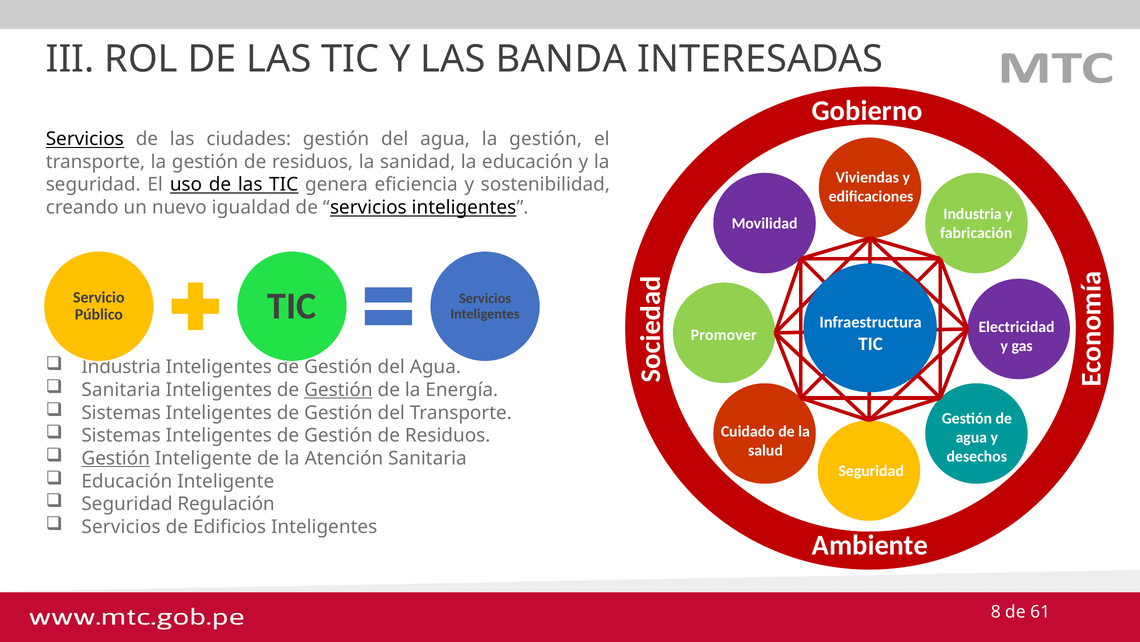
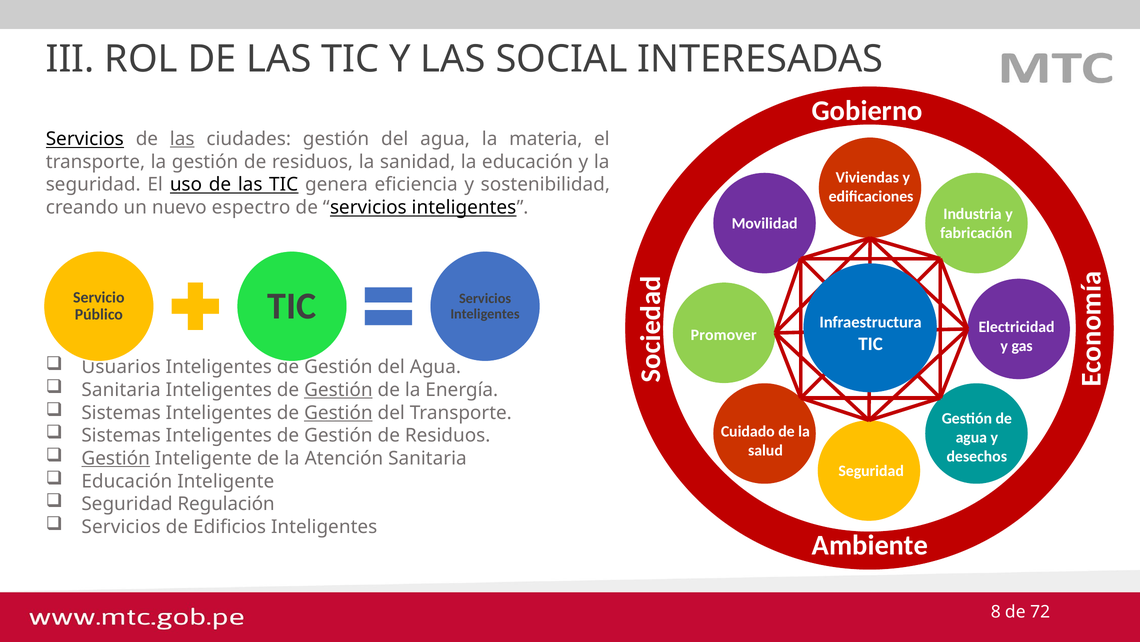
BANDA: BANDA -> SOCIAL
las at (182, 139) underline: none -> present
agua la gestión: gestión -> materia
igualdad: igualdad -> espectro
Industria at (121, 367): Industria -> Usuarios
Gestión at (338, 412) underline: none -> present
61: 61 -> 72
